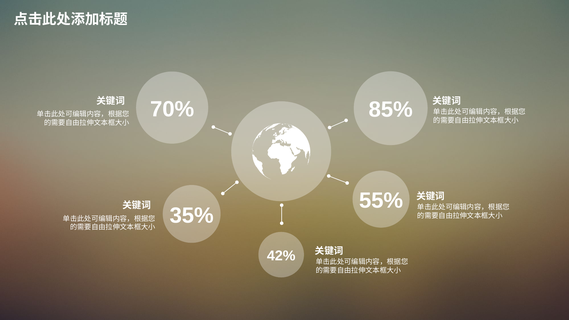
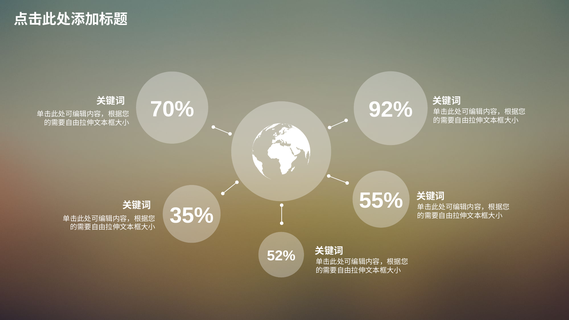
85%: 85% -> 92%
42%: 42% -> 52%
